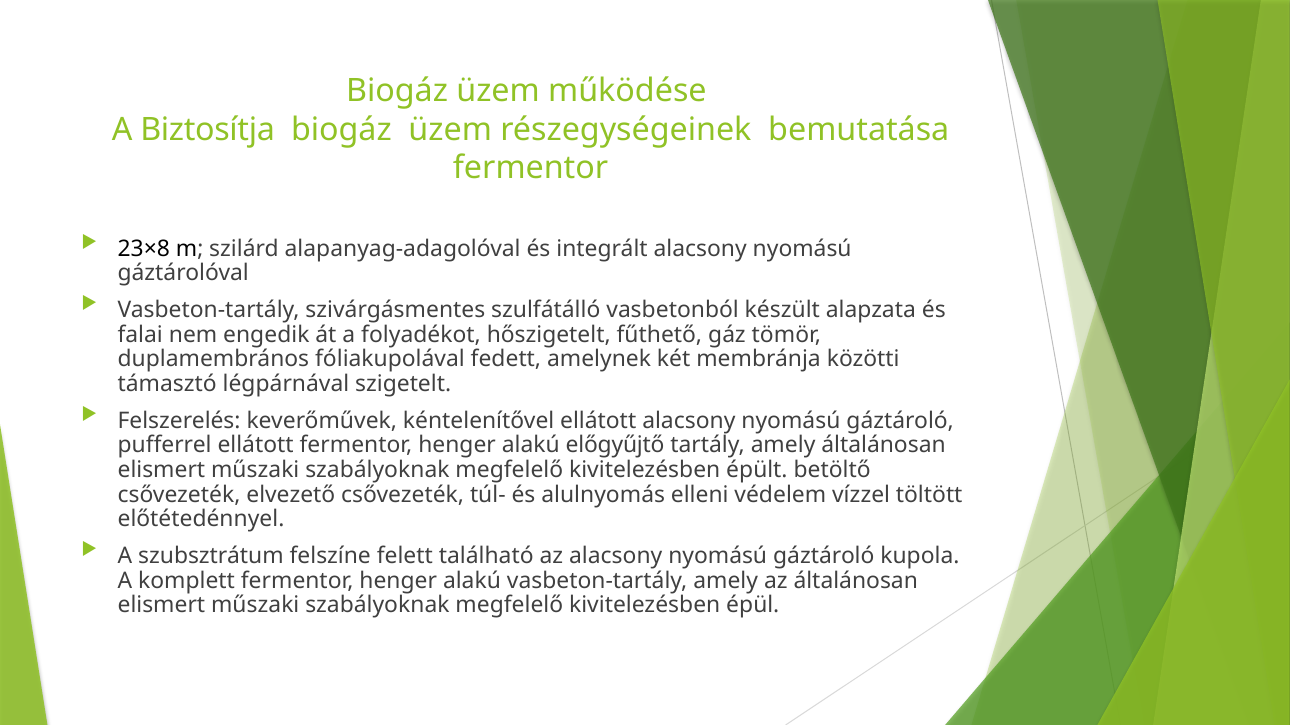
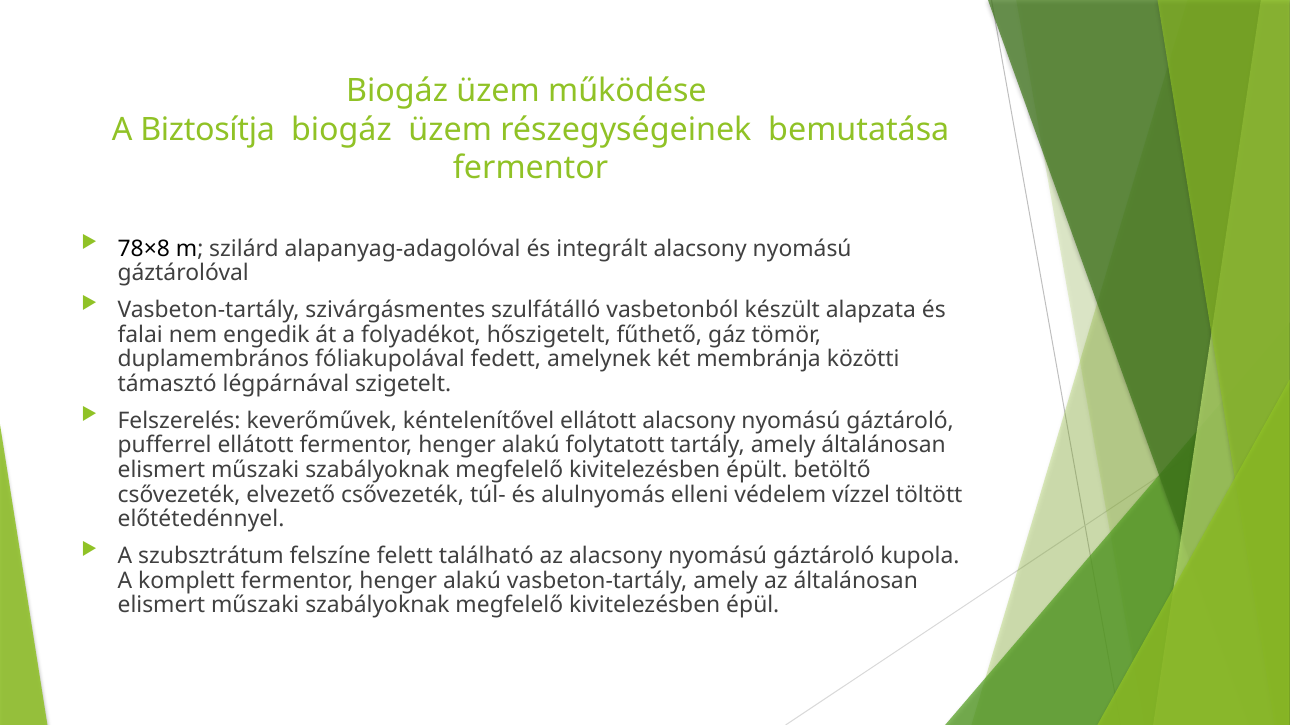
23×8: 23×8 -> 78×8
előgyűjtő: előgyűjtő -> folytatott
